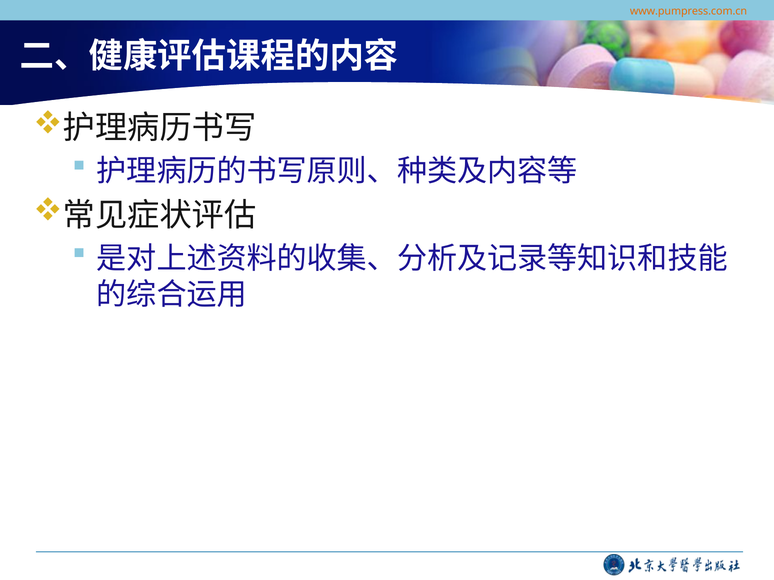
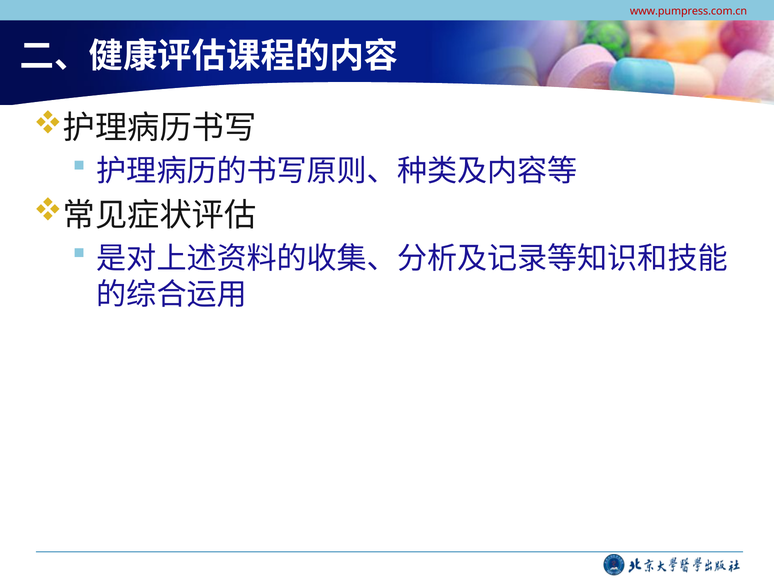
www.pumpress.com.cn colour: orange -> red
